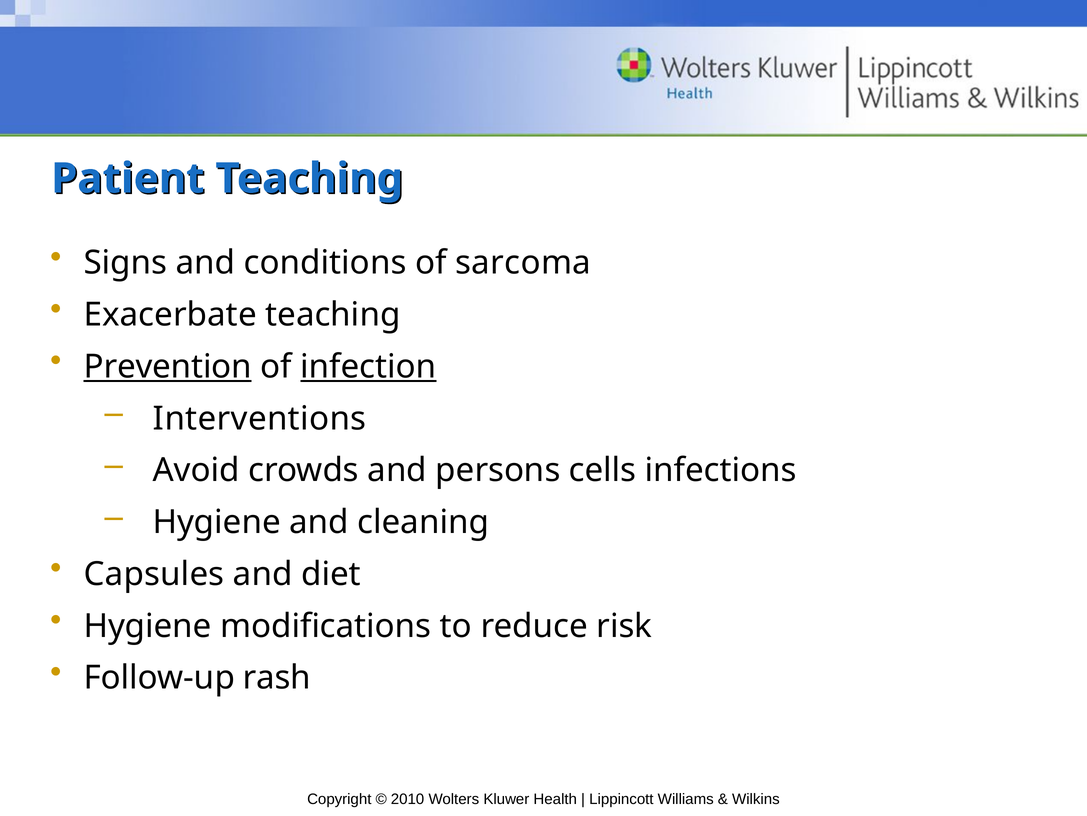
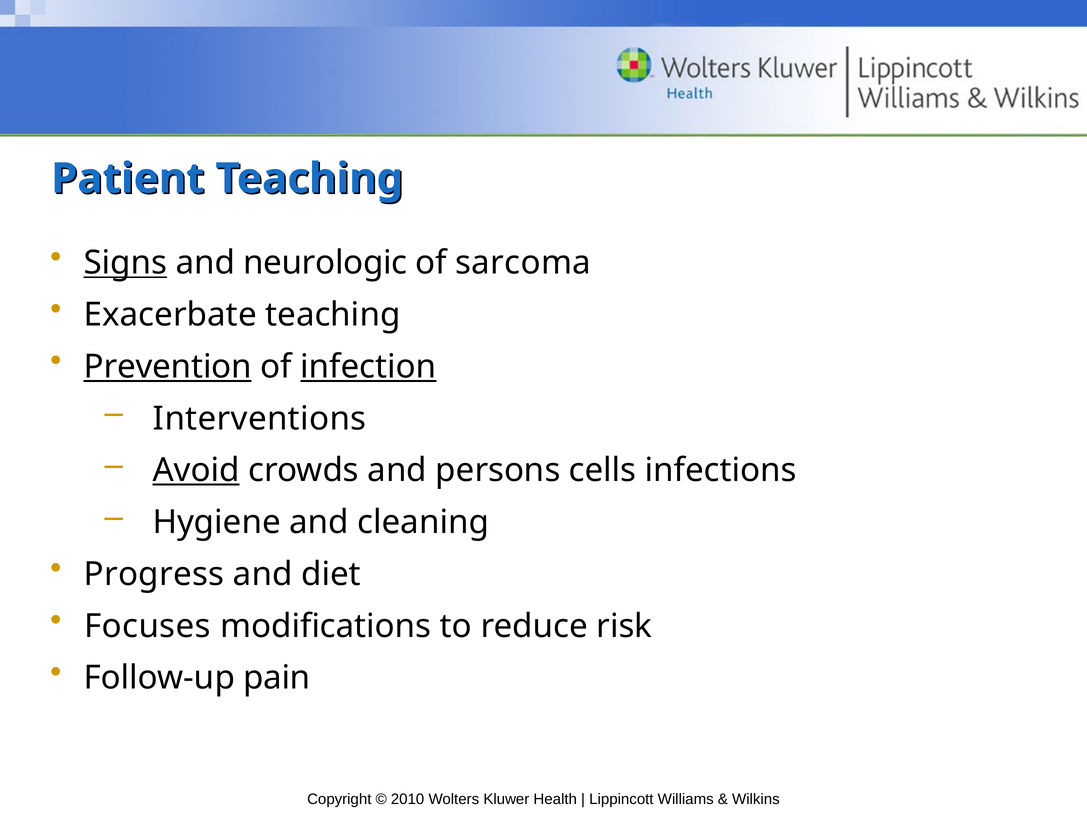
Signs underline: none -> present
conditions: conditions -> neurologic
Avoid underline: none -> present
Capsules: Capsules -> Progress
Hygiene at (148, 625): Hygiene -> Focuses
rash: rash -> pain
